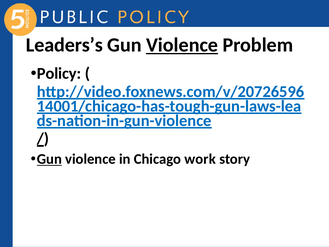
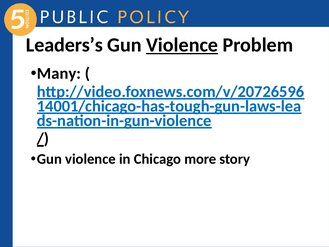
Policy: Policy -> Many
Gun at (49, 159) underline: present -> none
work: work -> more
